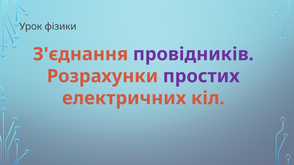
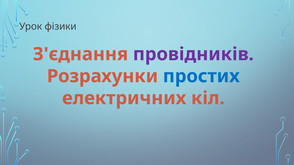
простих colour: purple -> blue
